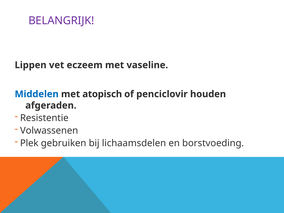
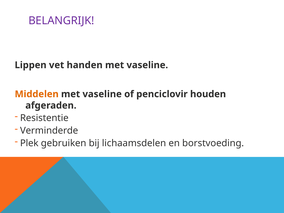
eczeem: eczeem -> handen
Middelen colour: blue -> orange
atopisch at (102, 94): atopisch -> vaseline
Volwassenen: Volwassenen -> Verminderde
